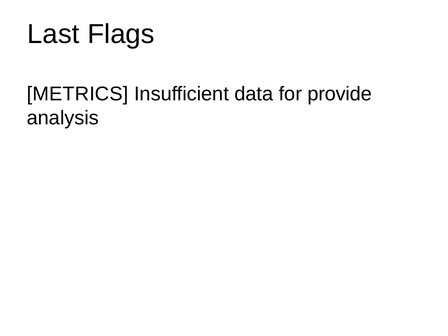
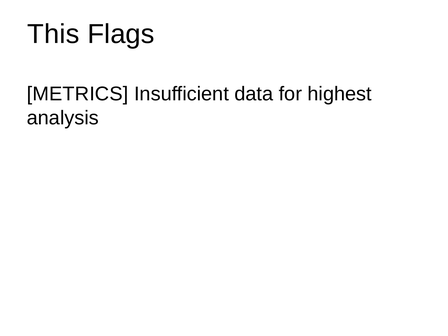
Last: Last -> This
provide: provide -> highest
